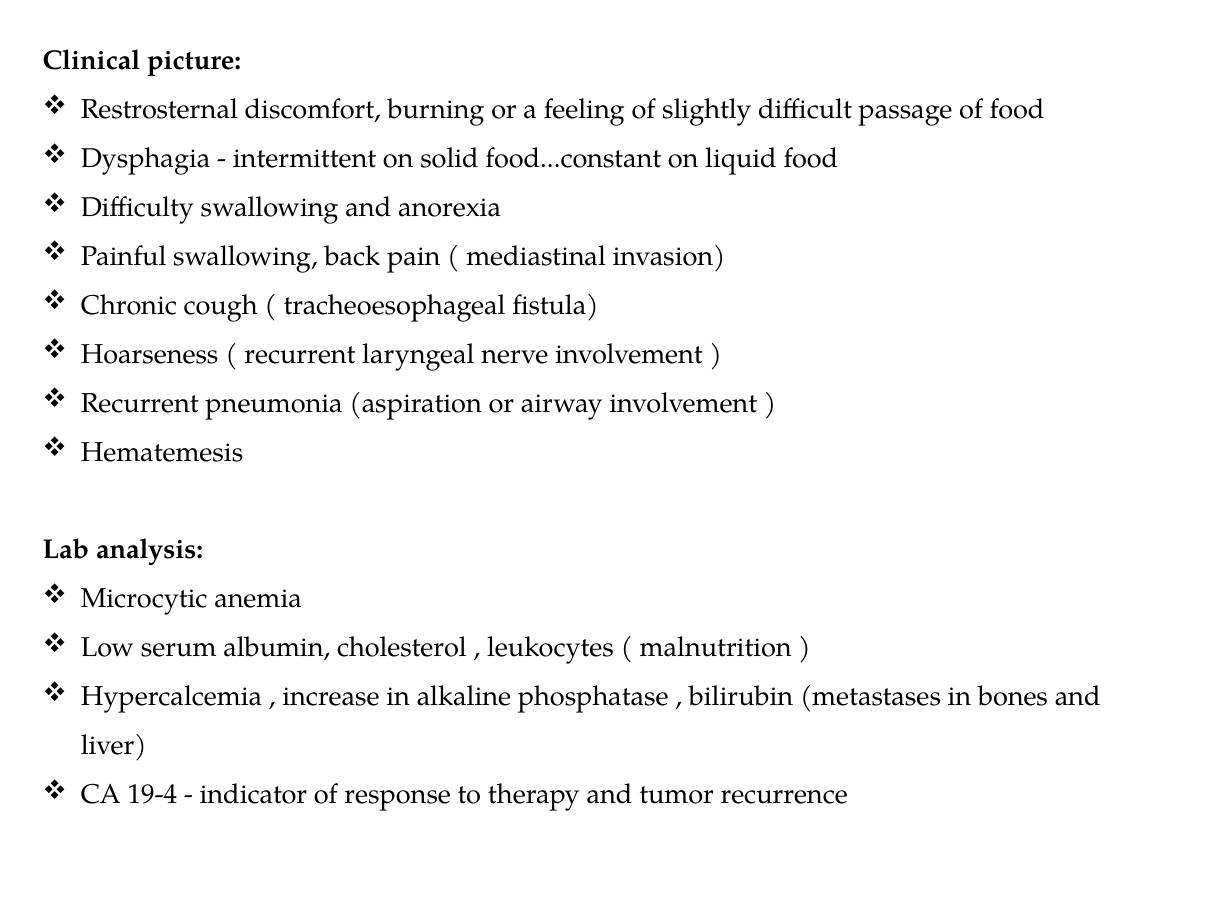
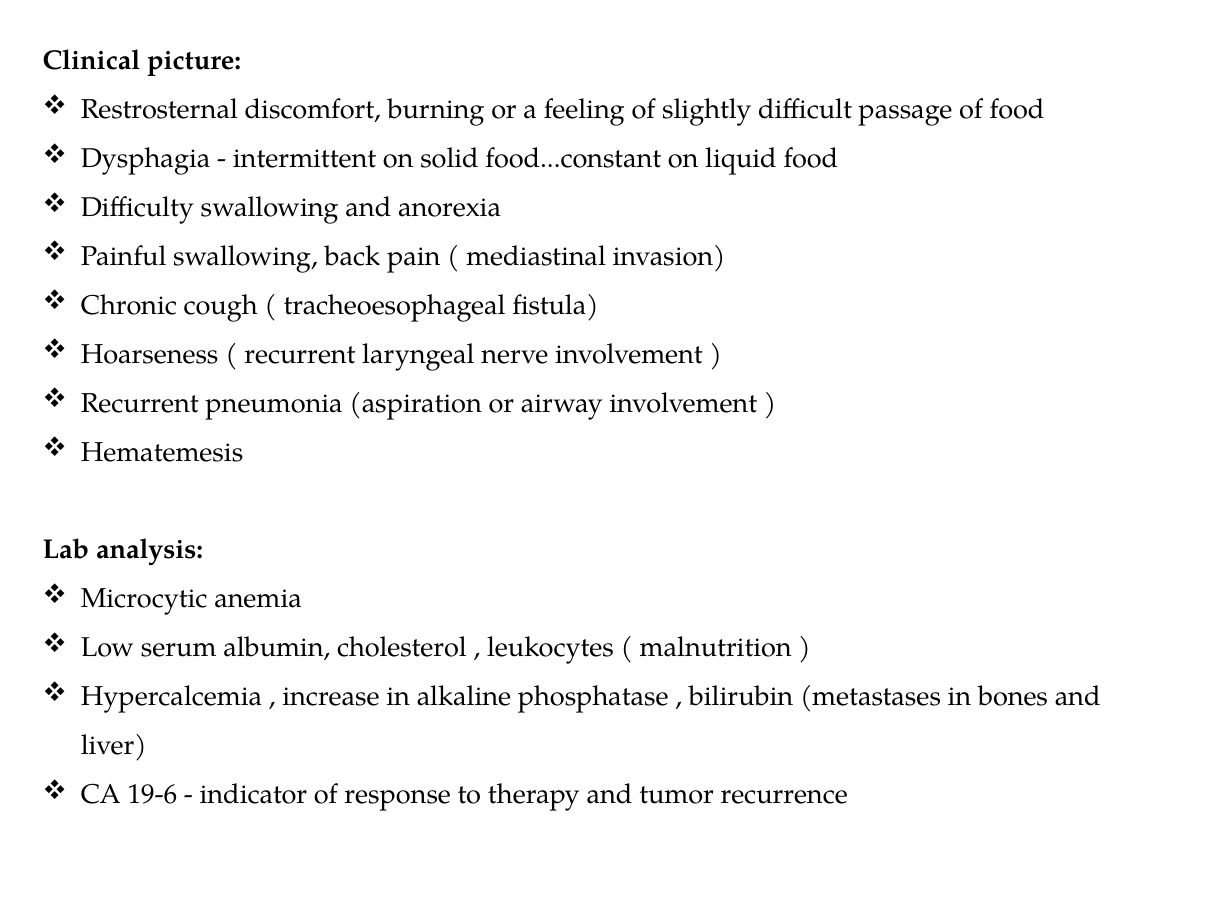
19-4: 19-4 -> 19-6
